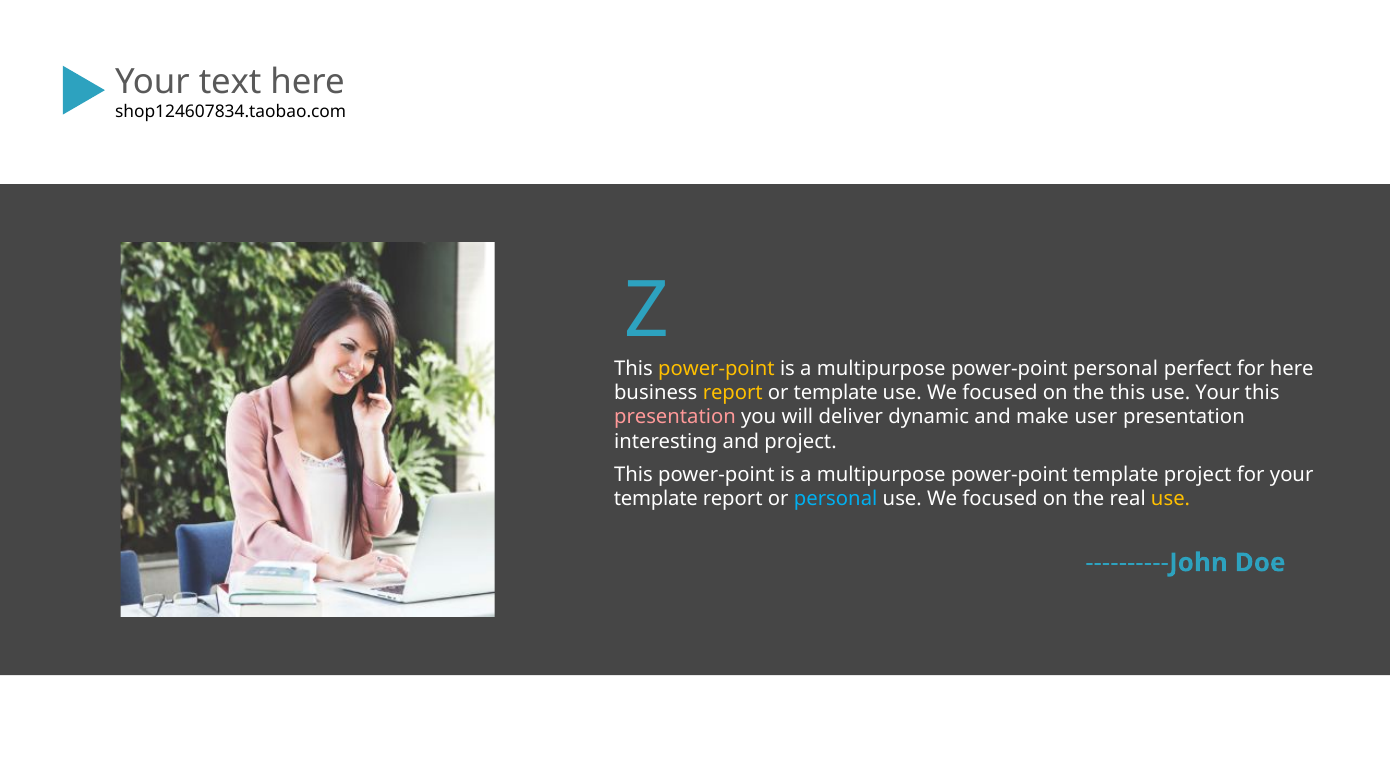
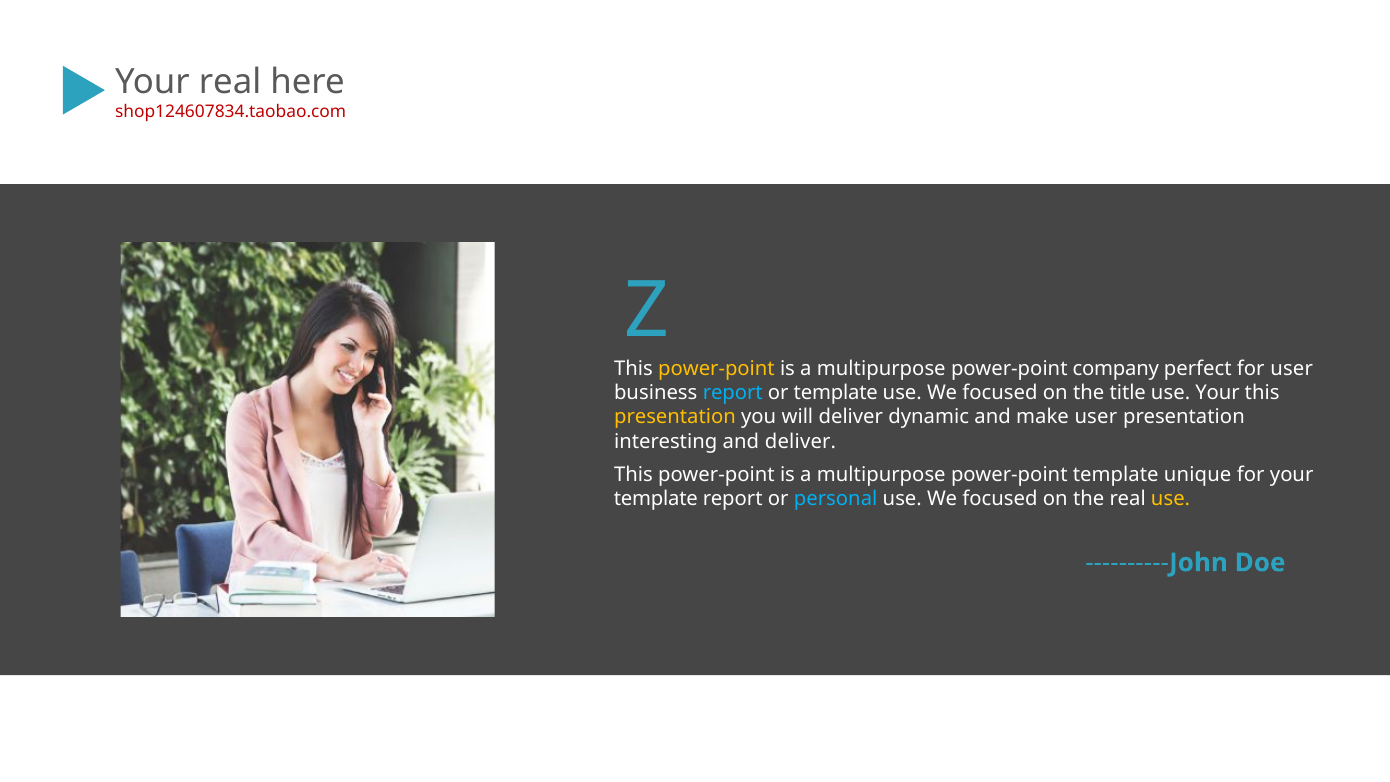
Your text: text -> real
shop124607834.taobao.com colour: black -> red
power-point personal: personal -> company
for here: here -> user
report at (733, 393) colour: yellow -> light blue
the this: this -> title
presentation at (675, 417) colour: pink -> yellow
and project: project -> deliver
template project: project -> unique
